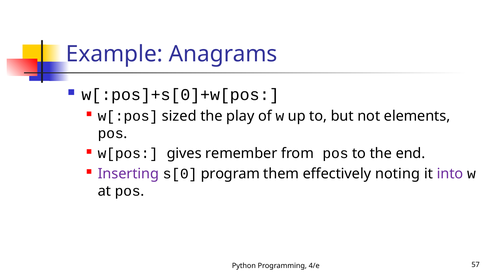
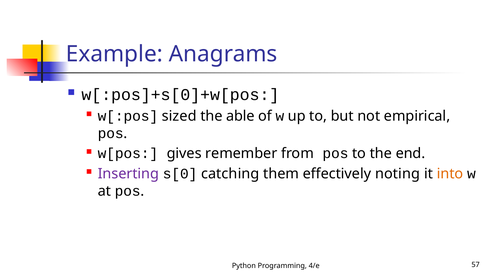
play: play -> able
elements: elements -> empirical
program: program -> catching
into colour: purple -> orange
